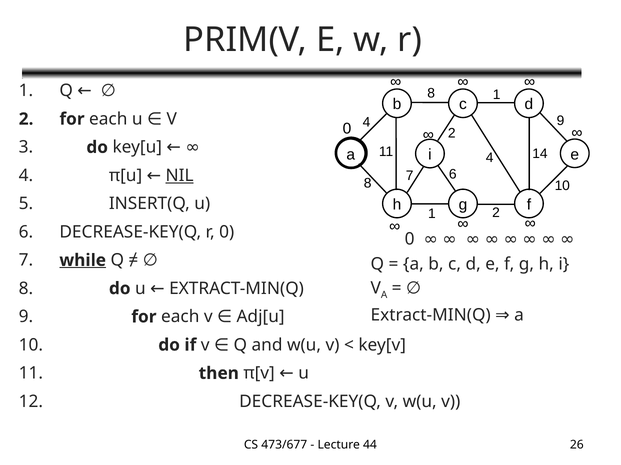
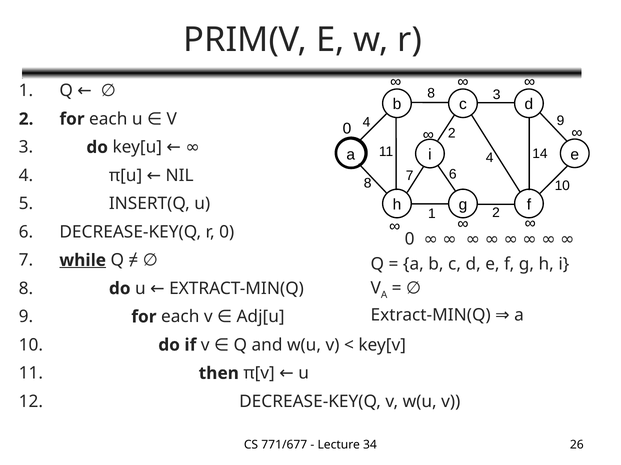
8 1: 1 -> 3
NIL underline: present -> none
473/677: 473/677 -> 771/677
44: 44 -> 34
